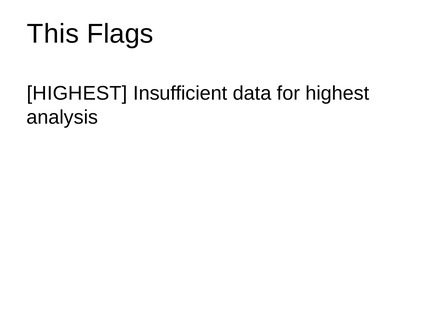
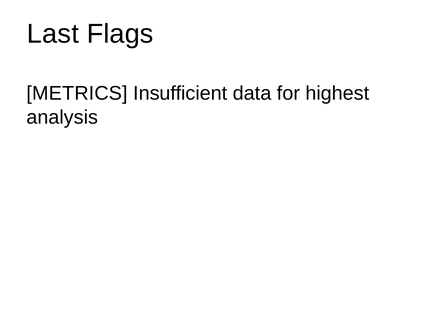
This: This -> Last
HIGHEST at (77, 93): HIGHEST -> METRICS
